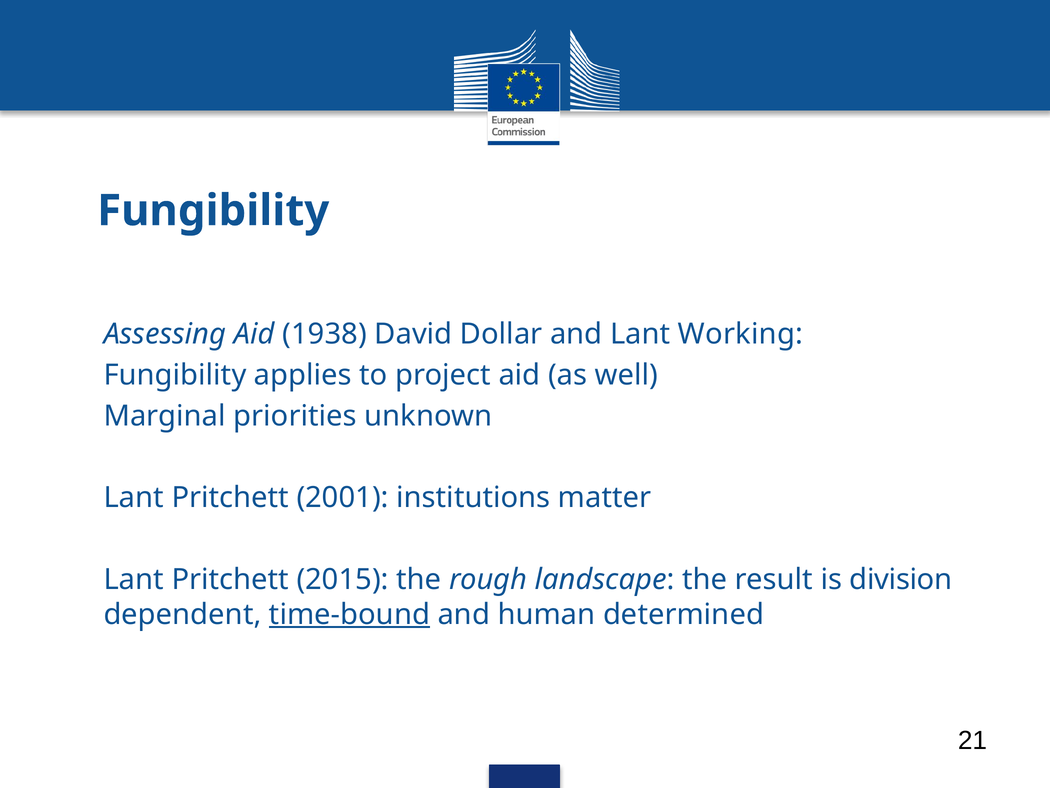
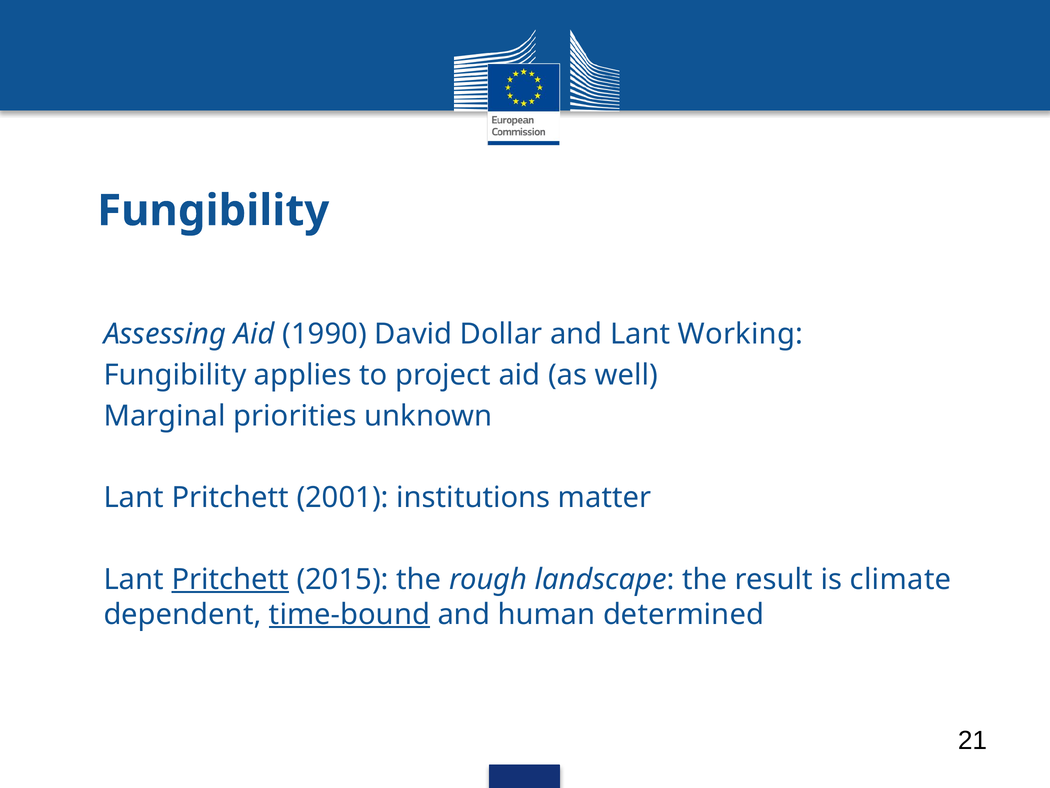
1938: 1938 -> 1990
Pritchett at (230, 579) underline: none -> present
division: division -> climate
